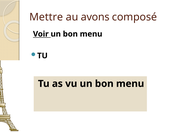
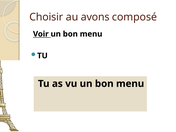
Mettre: Mettre -> Choisir
